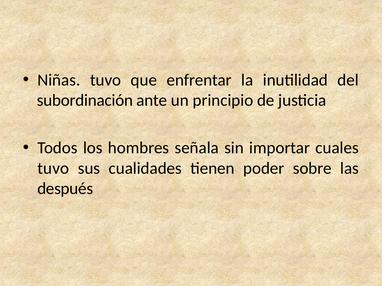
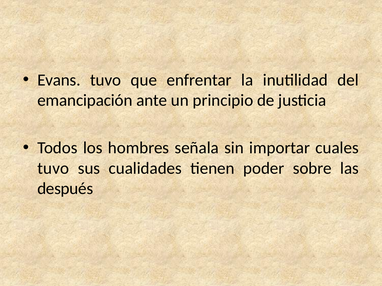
Niñas: Niñas -> Evans
subordinación: subordinación -> emancipación
